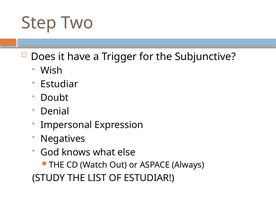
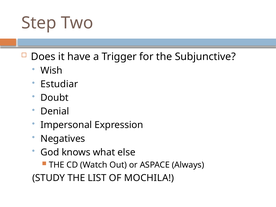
OF ESTUDIAR: ESTUDIAR -> MOCHILA
